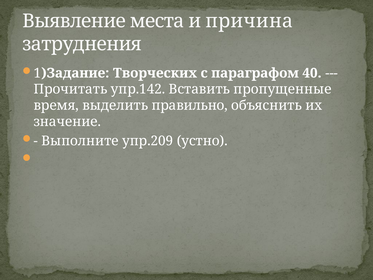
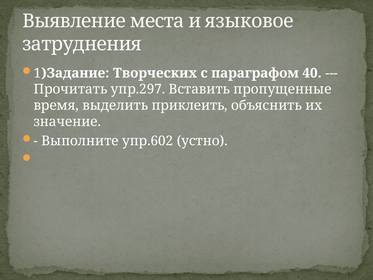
причина: причина -> языковое
упр.142: упр.142 -> упр.297
правильно: правильно -> приклеить
упр.209: упр.209 -> упр.602
